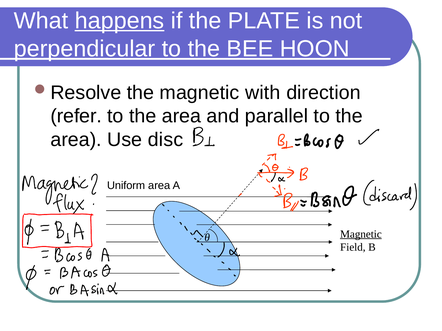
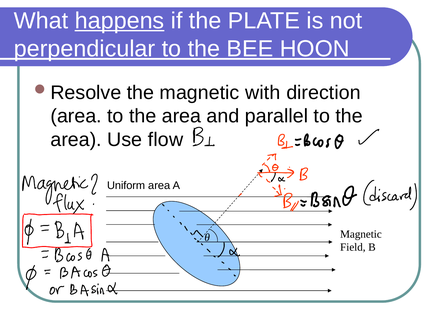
refer at (76, 116): refer -> area
disc: disc -> flow
Magnetic at (361, 234) underline: present -> none
